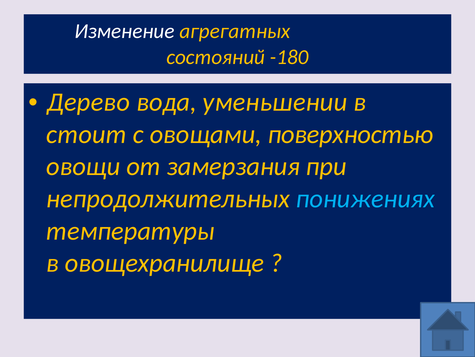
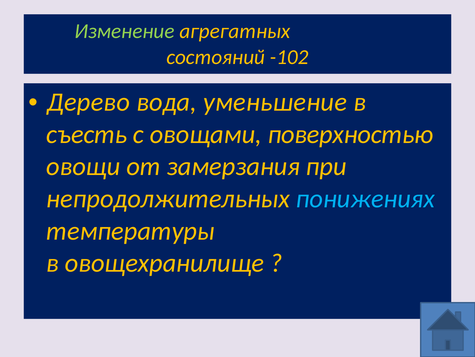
Изменение colour: white -> light green
-180: -180 -> -102
уменьшении: уменьшении -> уменьшение
стоит: стоит -> съесть
